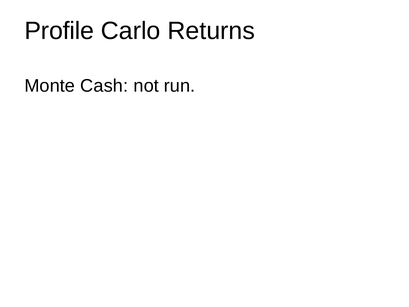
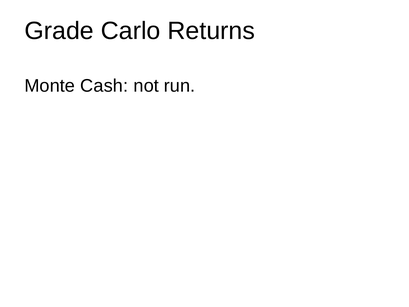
Profile: Profile -> Grade
